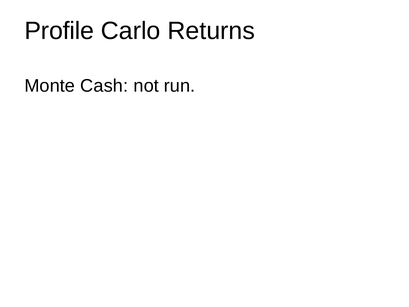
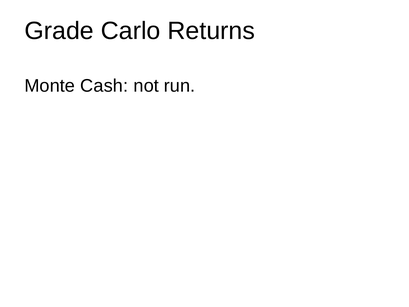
Profile: Profile -> Grade
